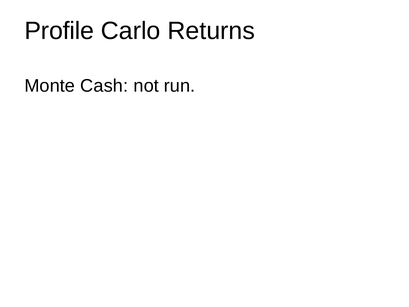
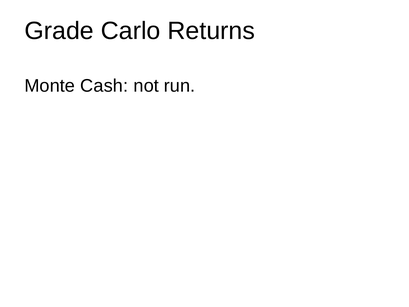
Profile: Profile -> Grade
